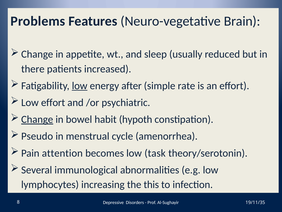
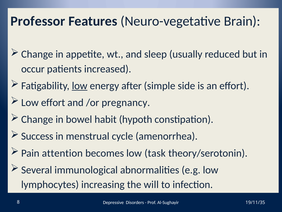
Problems: Problems -> Professor
there: there -> occur
rate: rate -> side
psychiatric: psychiatric -> pregnancy
Change at (37, 119) underline: present -> none
Pseudo: Pseudo -> Success
this: this -> will
